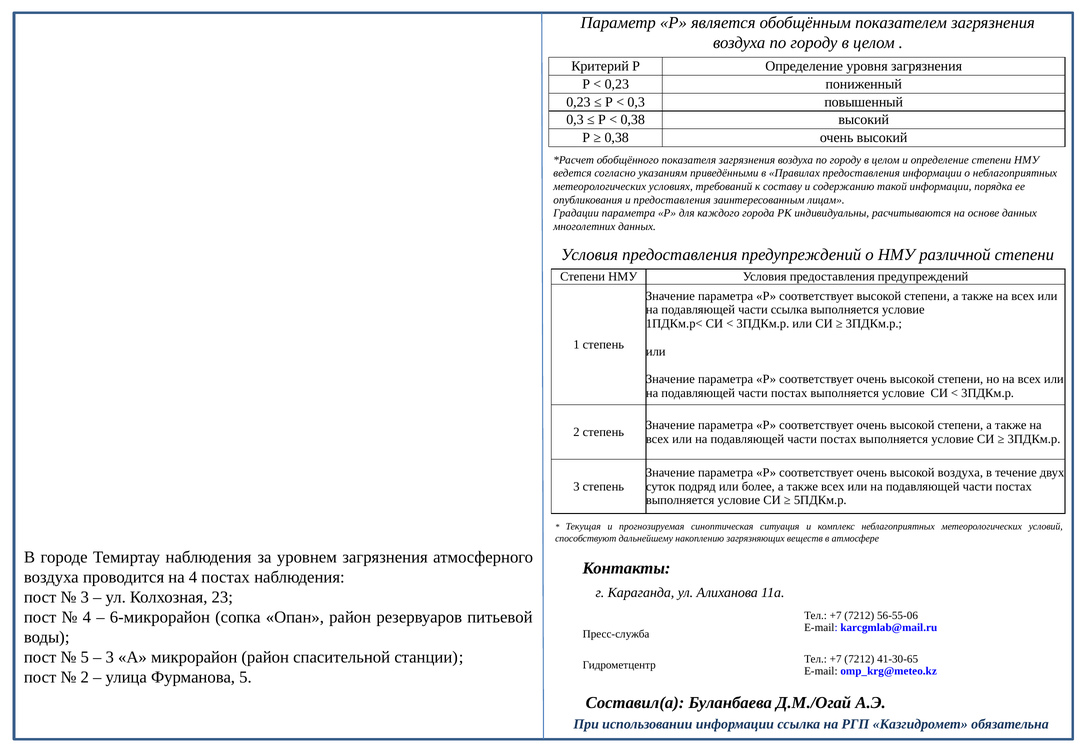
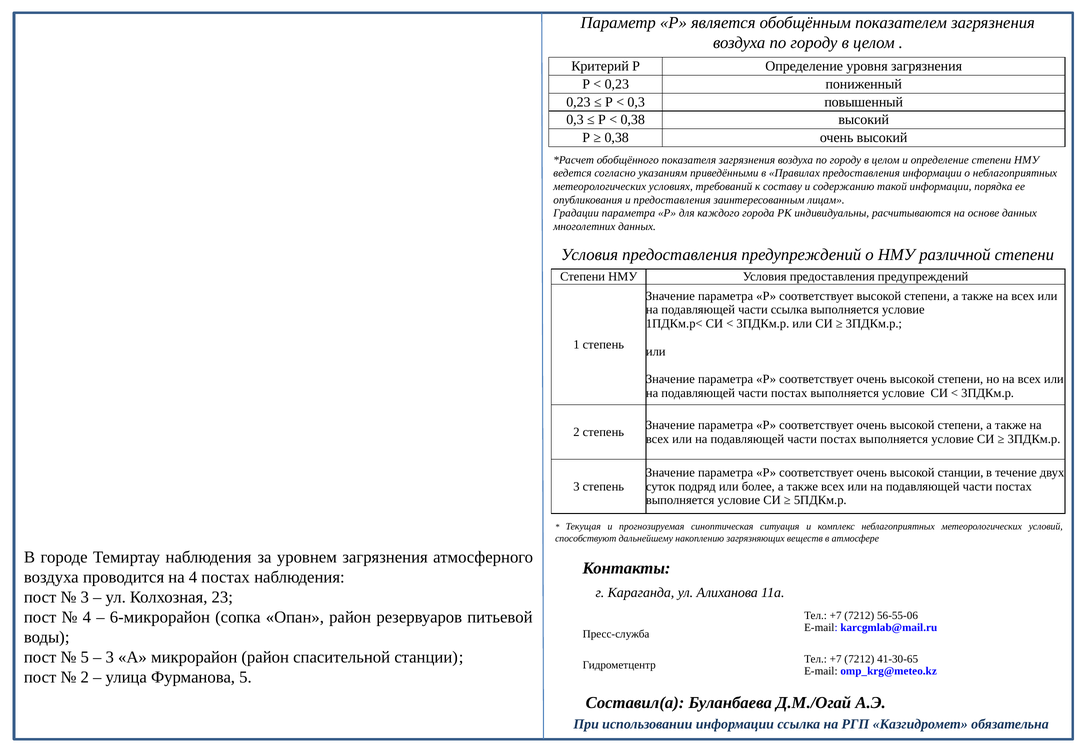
высокой воздуха: воздуха -> станции
